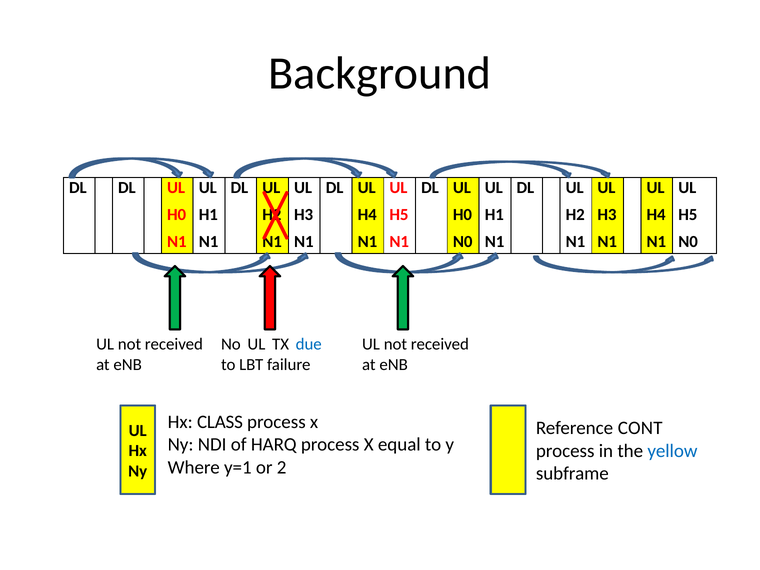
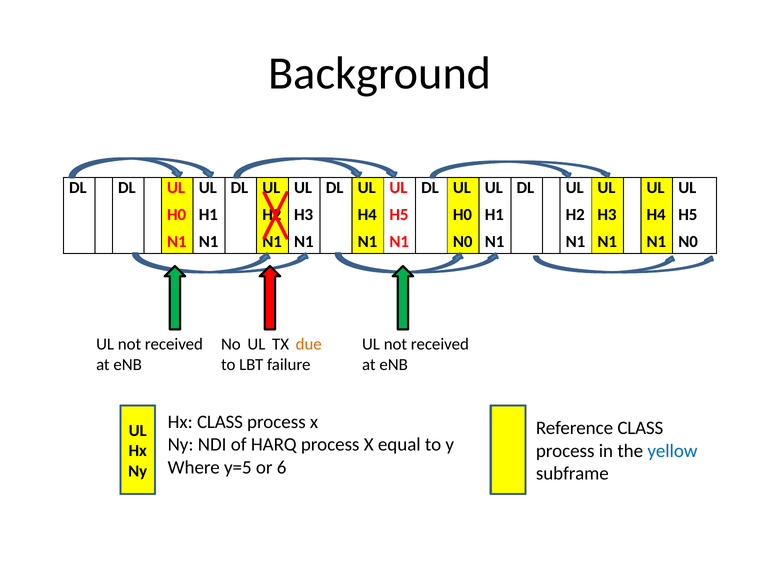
due colour: blue -> orange
Reference CONT: CONT -> CLASS
y=1: y=1 -> y=5
2: 2 -> 6
